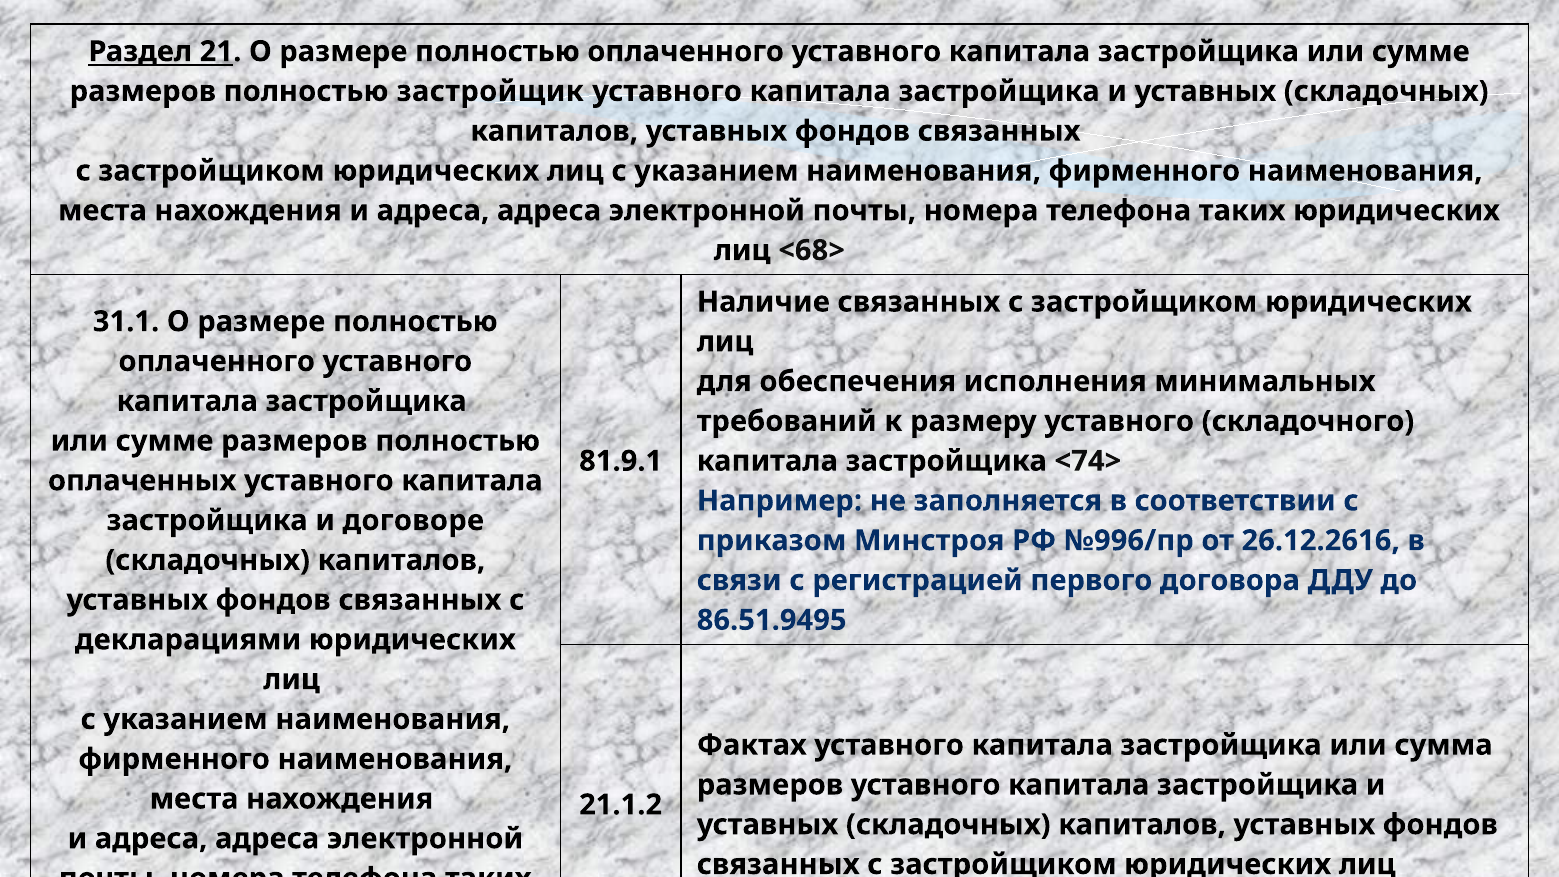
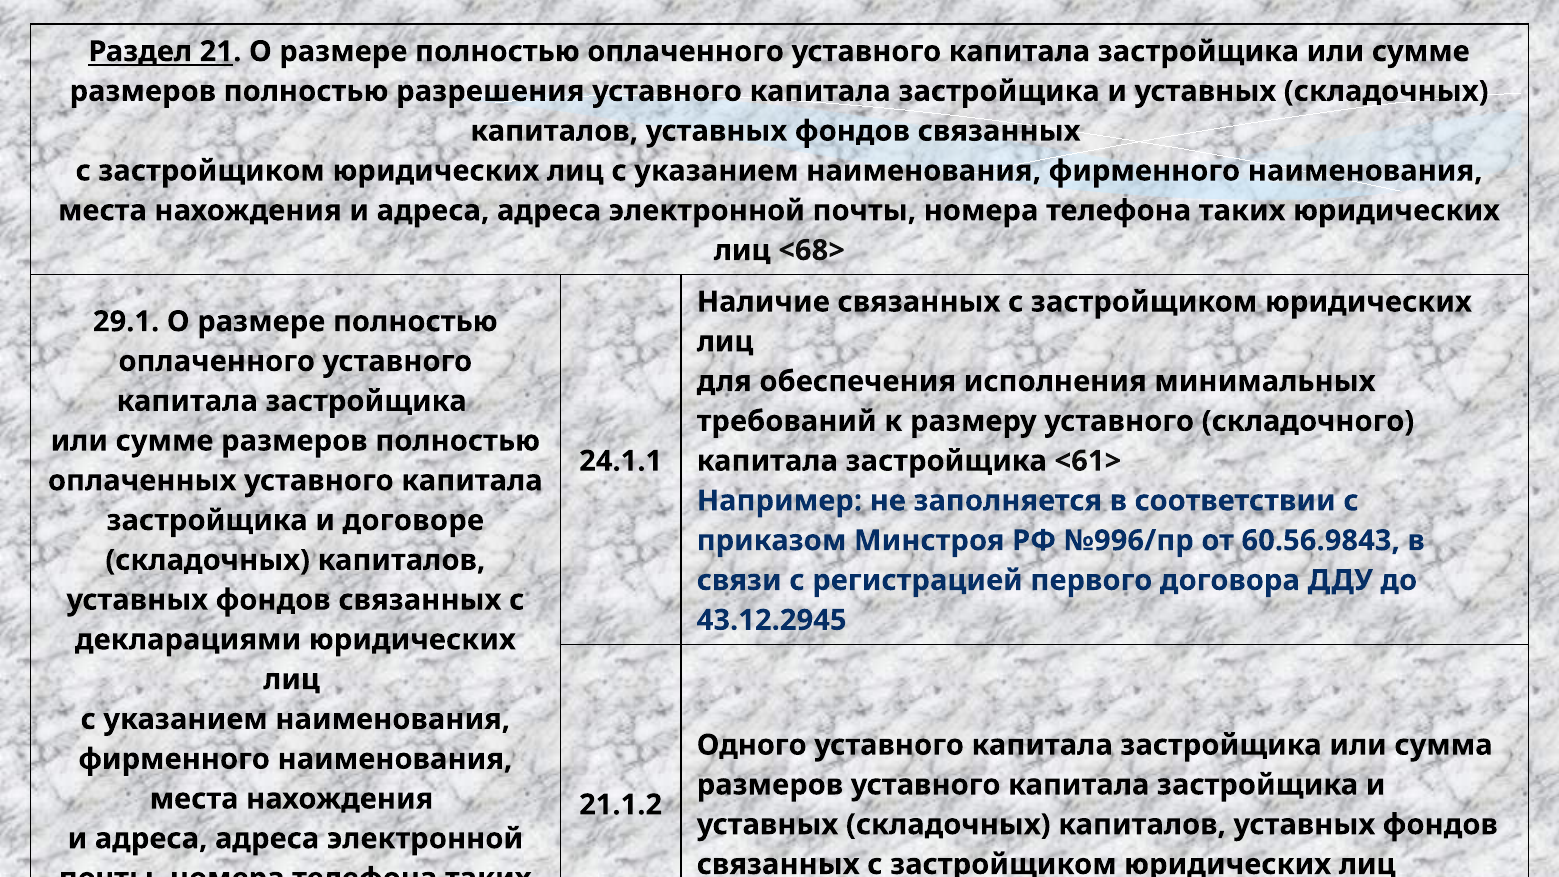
застройщик: застройщик -> разрешения
31.1: 31.1 -> 29.1
81.9.1: 81.9.1 -> 24.1.1
<74>: <74> -> <61>
26.12.2616: 26.12.2616 -> 60.56.9843
86.51.9495: 86.51.9495 -> 43.12.2945
Фактах: Фактах -> Одного
